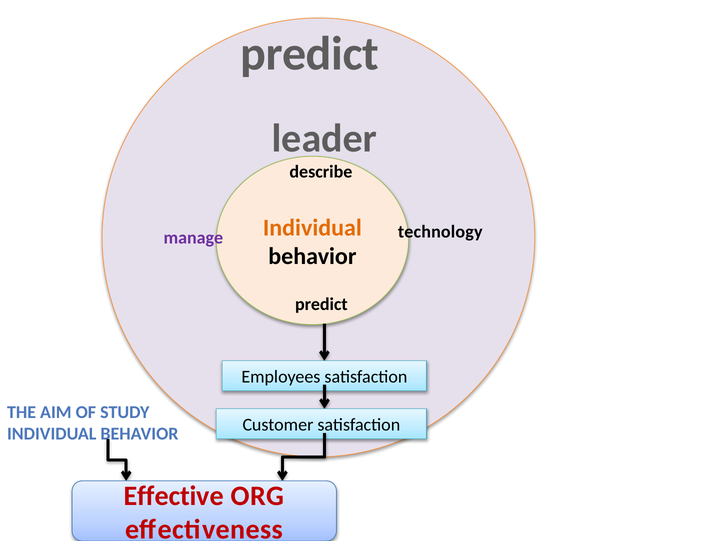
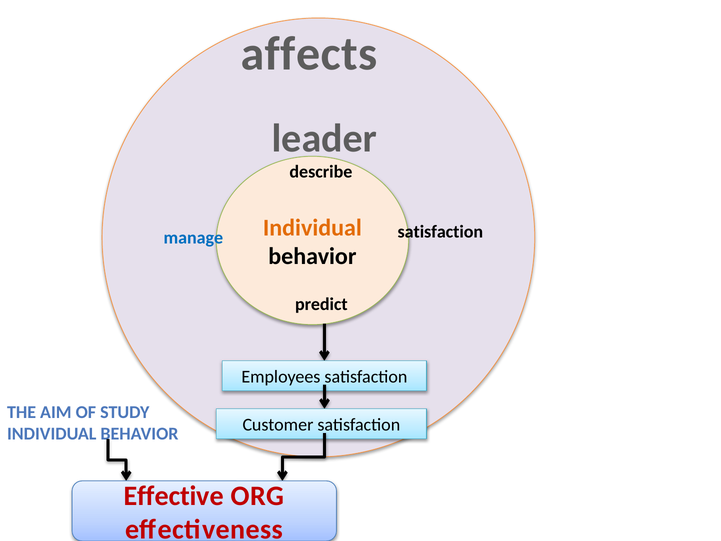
predict at (310, 54): predict -> affects
technology at (440, 232): technology -> satisfaction
manage colour: purple -> blue
